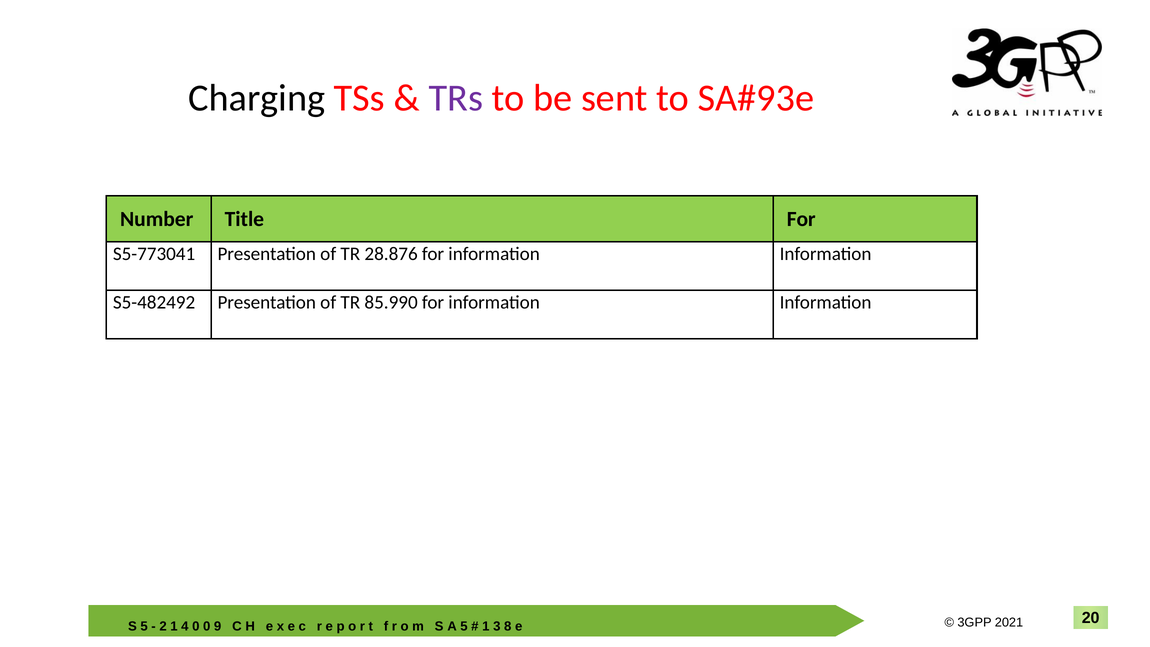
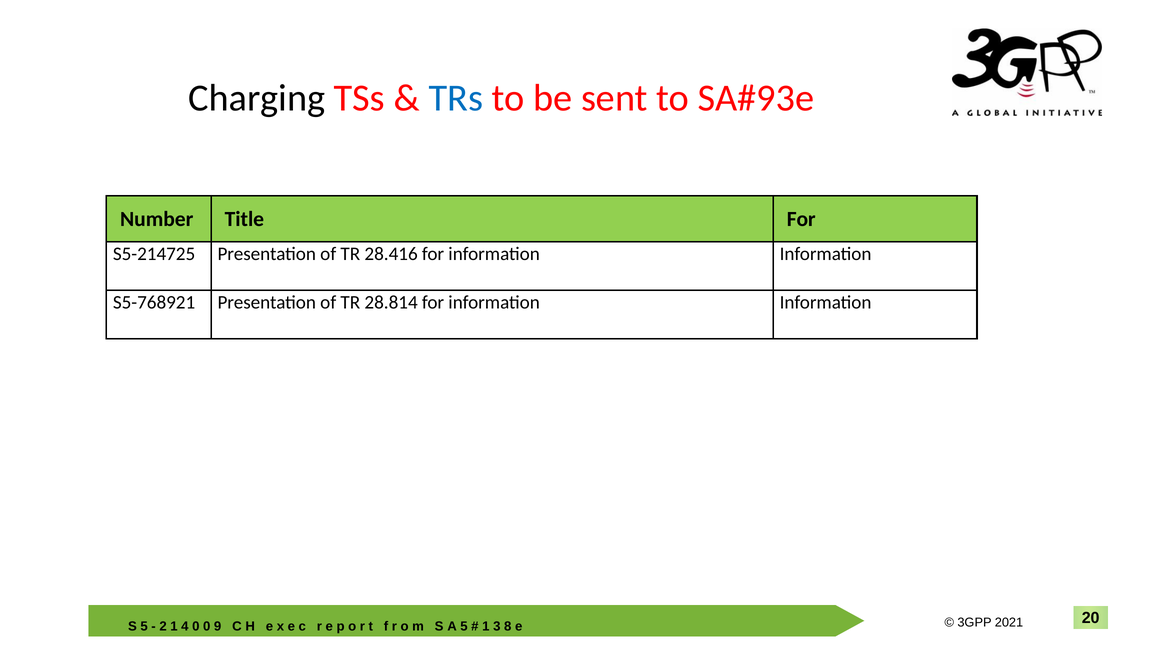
TRs colour: purple -> blue
S5-773041: S5-773041 -> S5-214725
28.876: 28.876 -> 28.416
S5-482492: S5-482492 -> S5-768921
85.990: 85.990 -> 28.814
